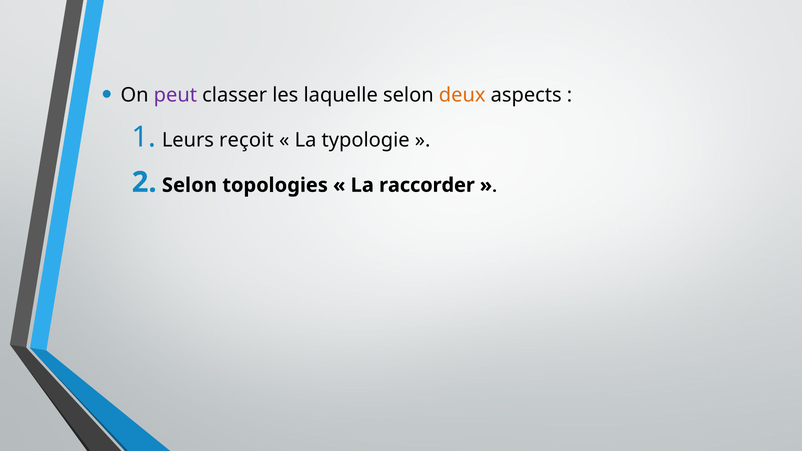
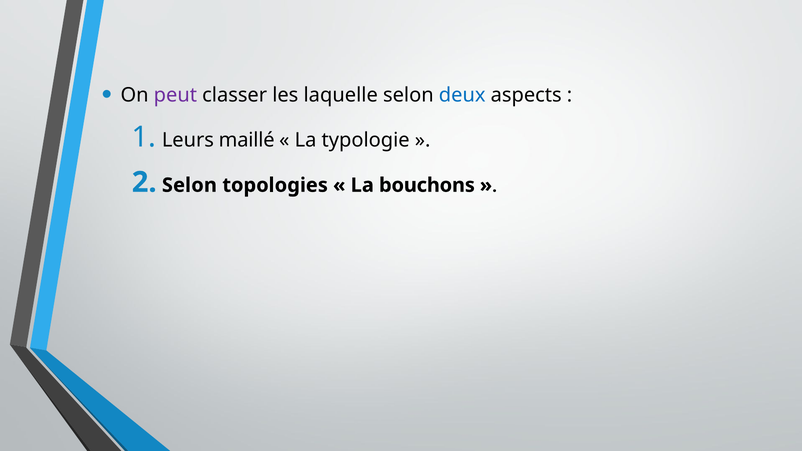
deux colour: orange -> blue
reçoit: reçoit -> maillé
raccorder: raccorder -> bouchons
